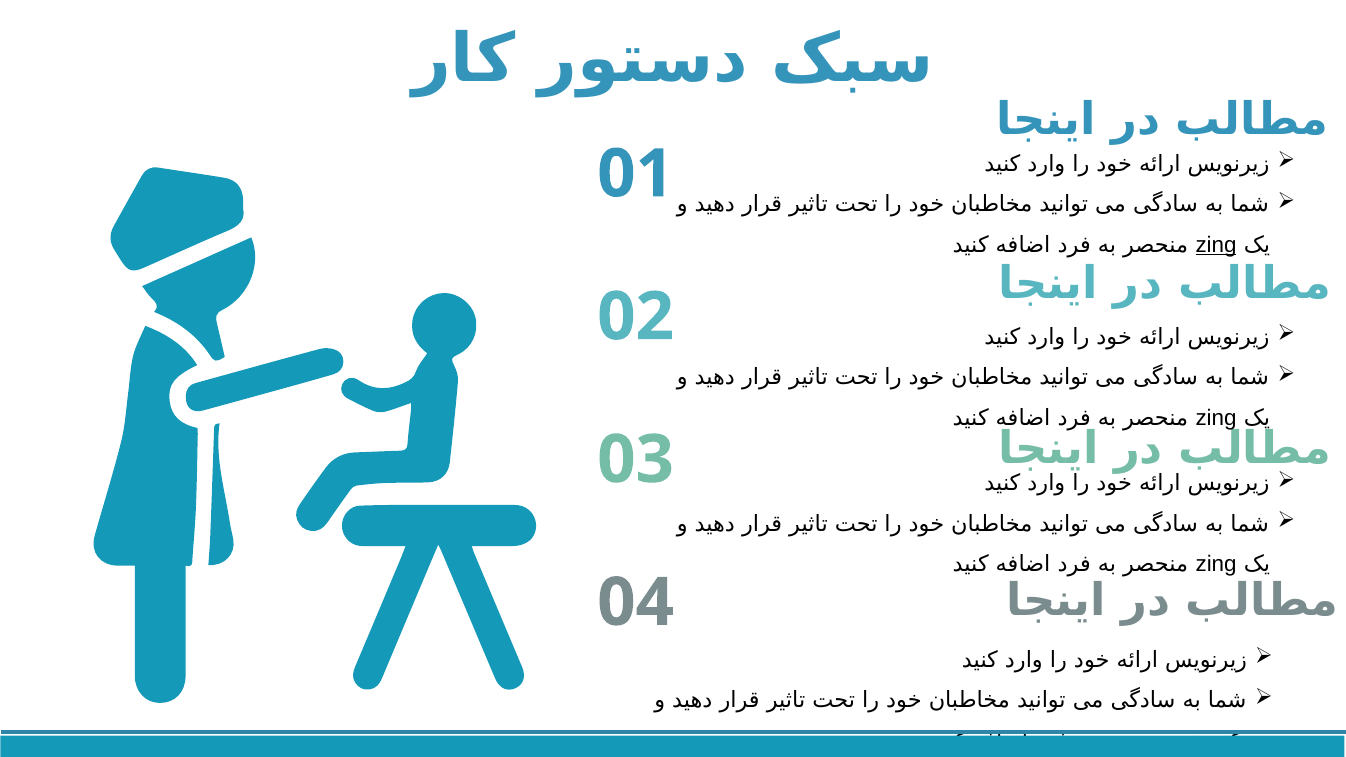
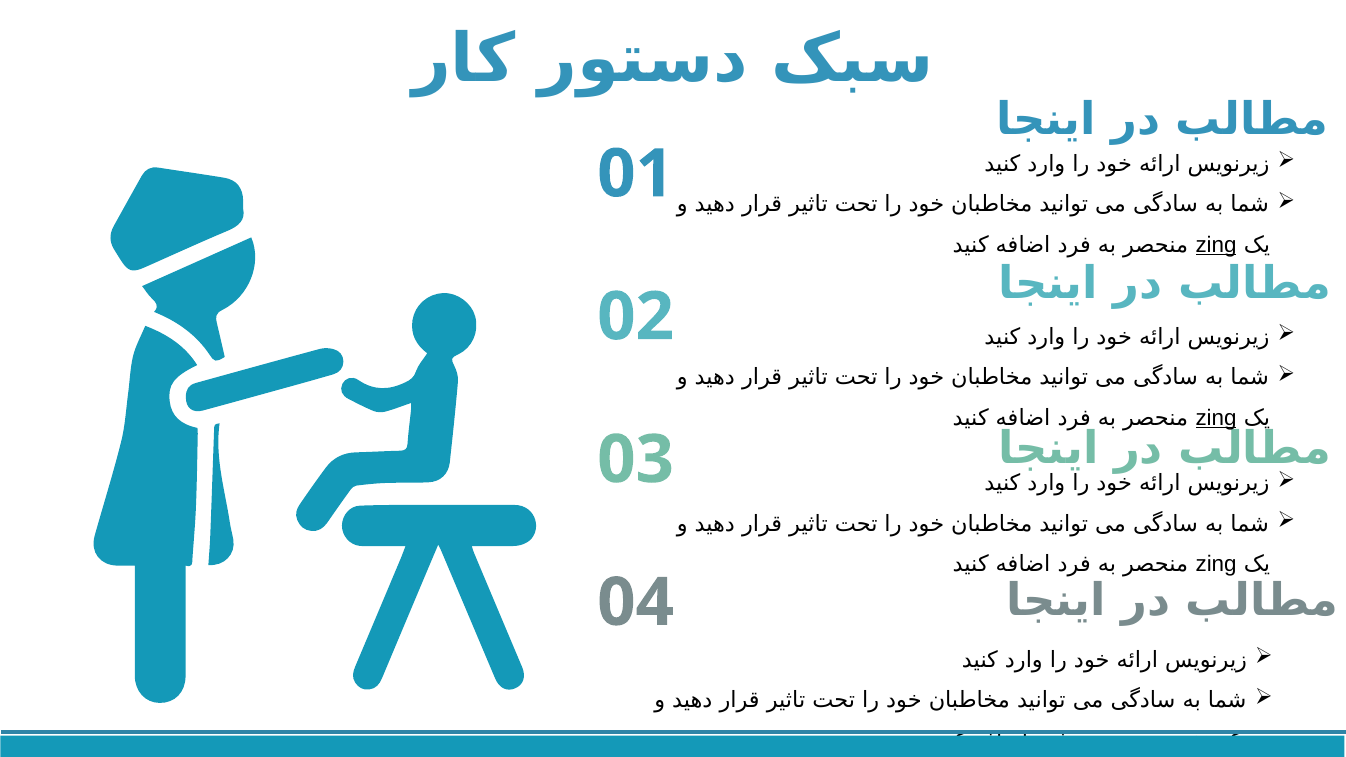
zing at (1216, 418) underline: none -> present
